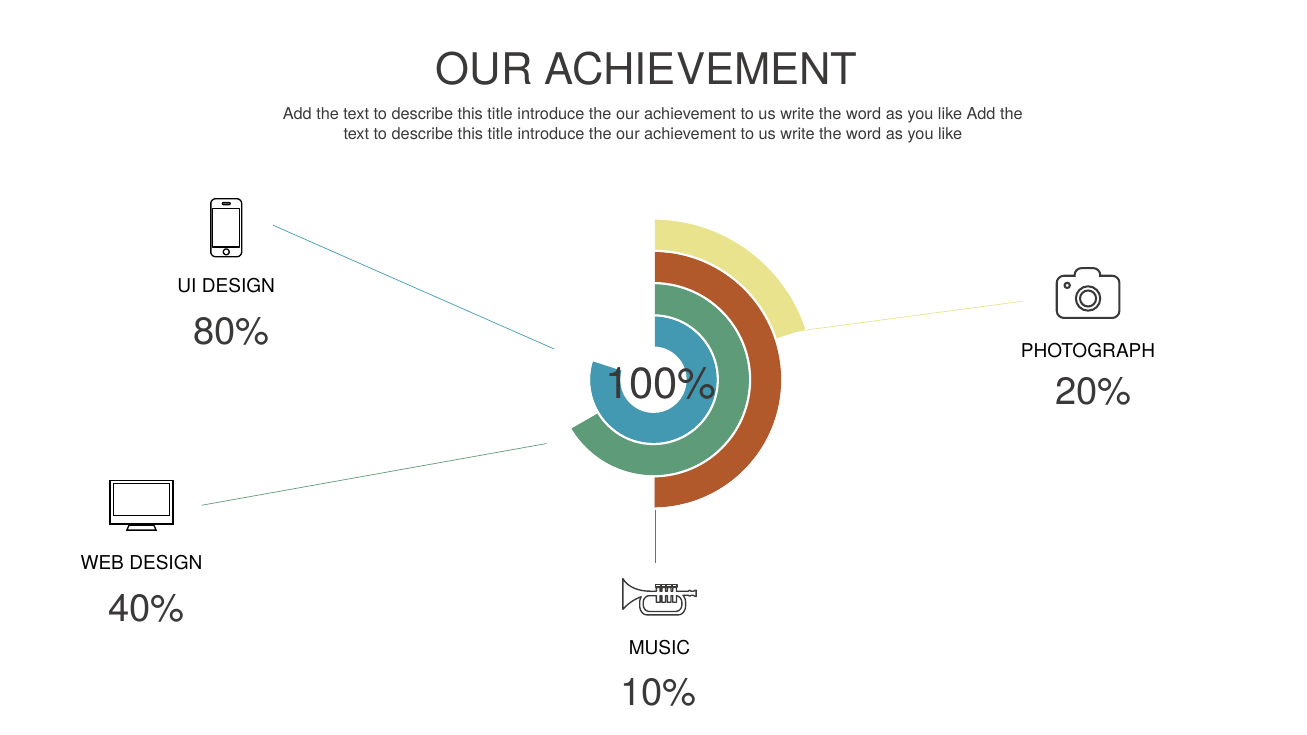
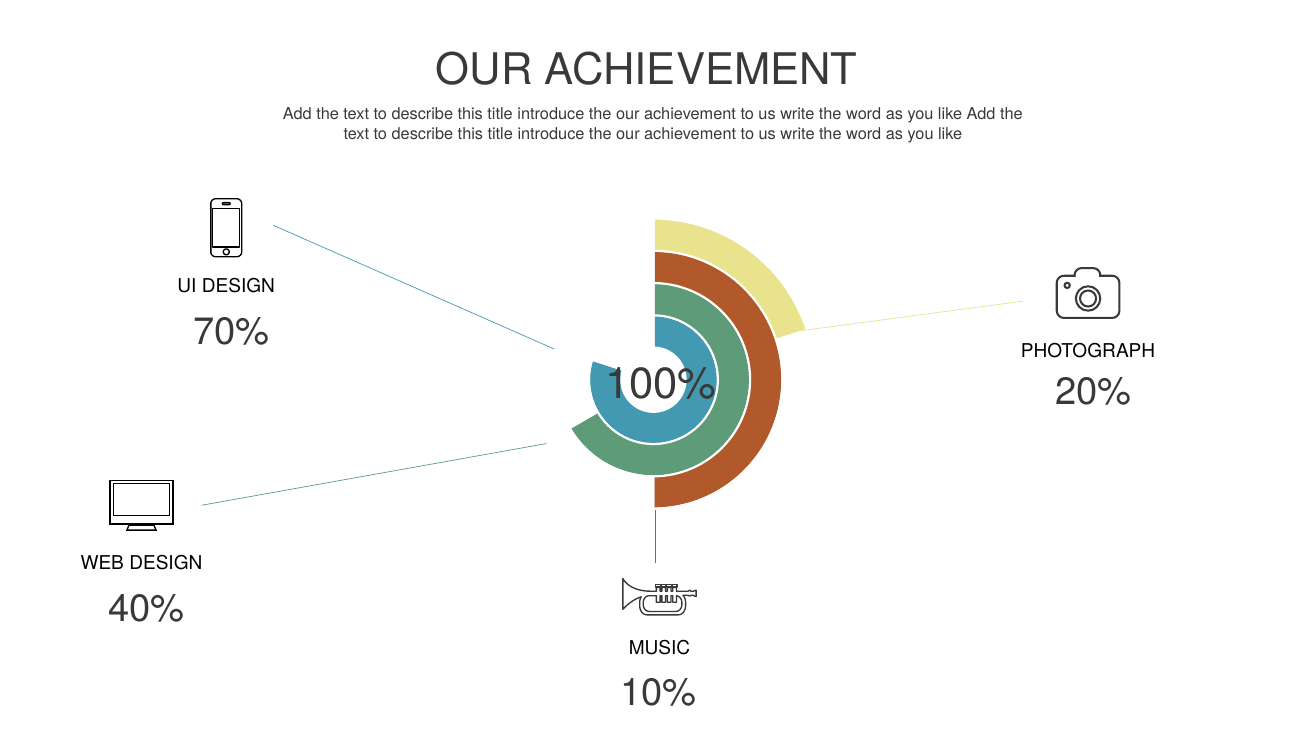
80%: 80% -> 70%
